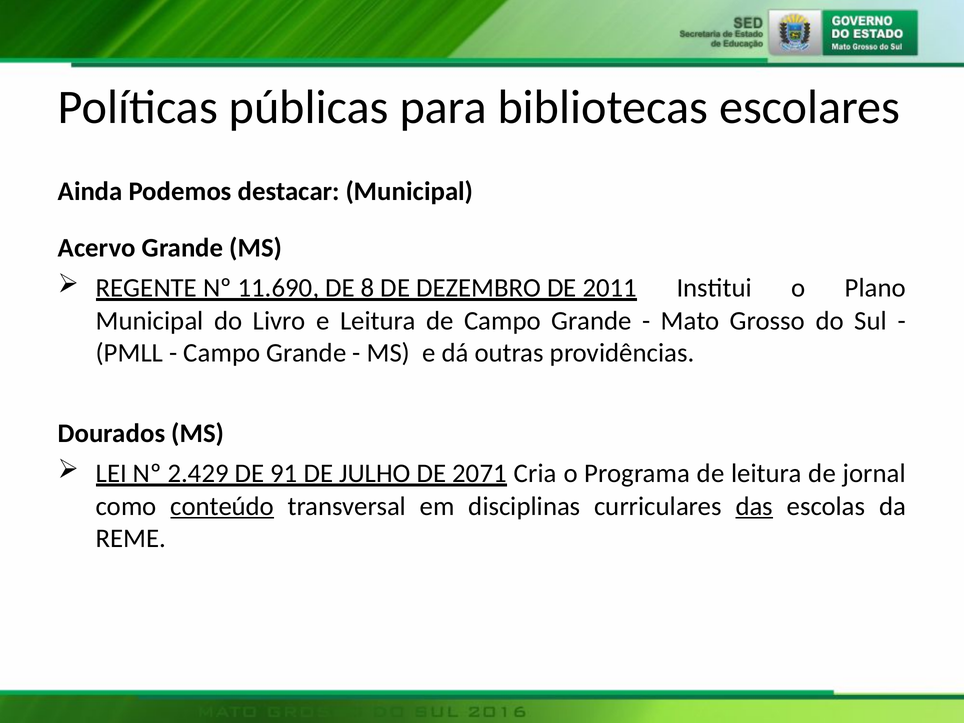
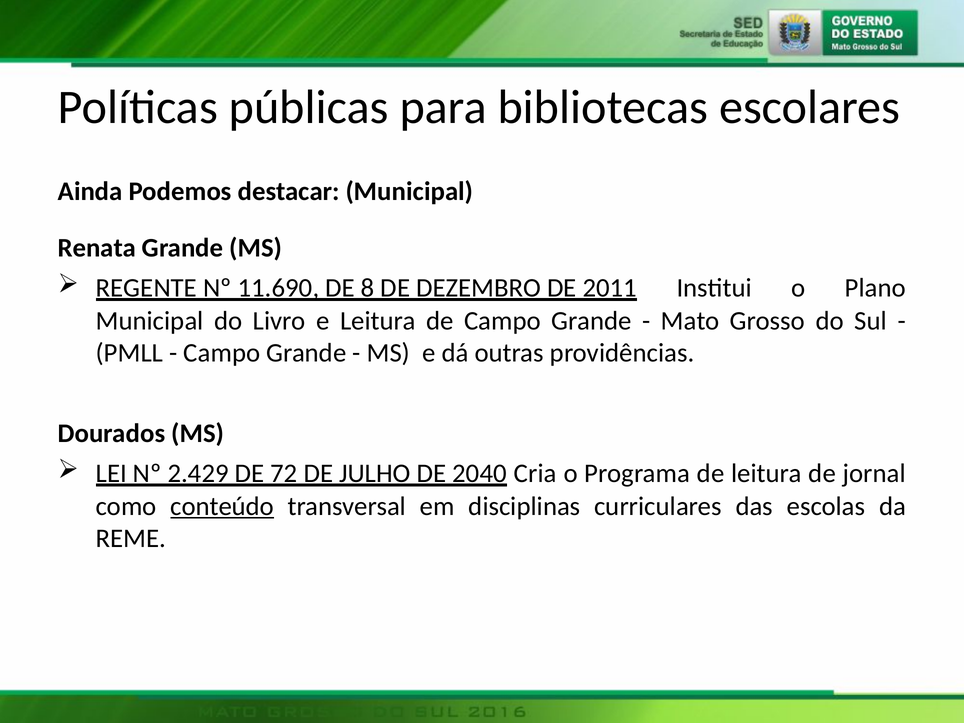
Acervo: Acervo -> Renata
91: 91 -> 72
2071: 2071 -> 2040
das underline: present -> none
